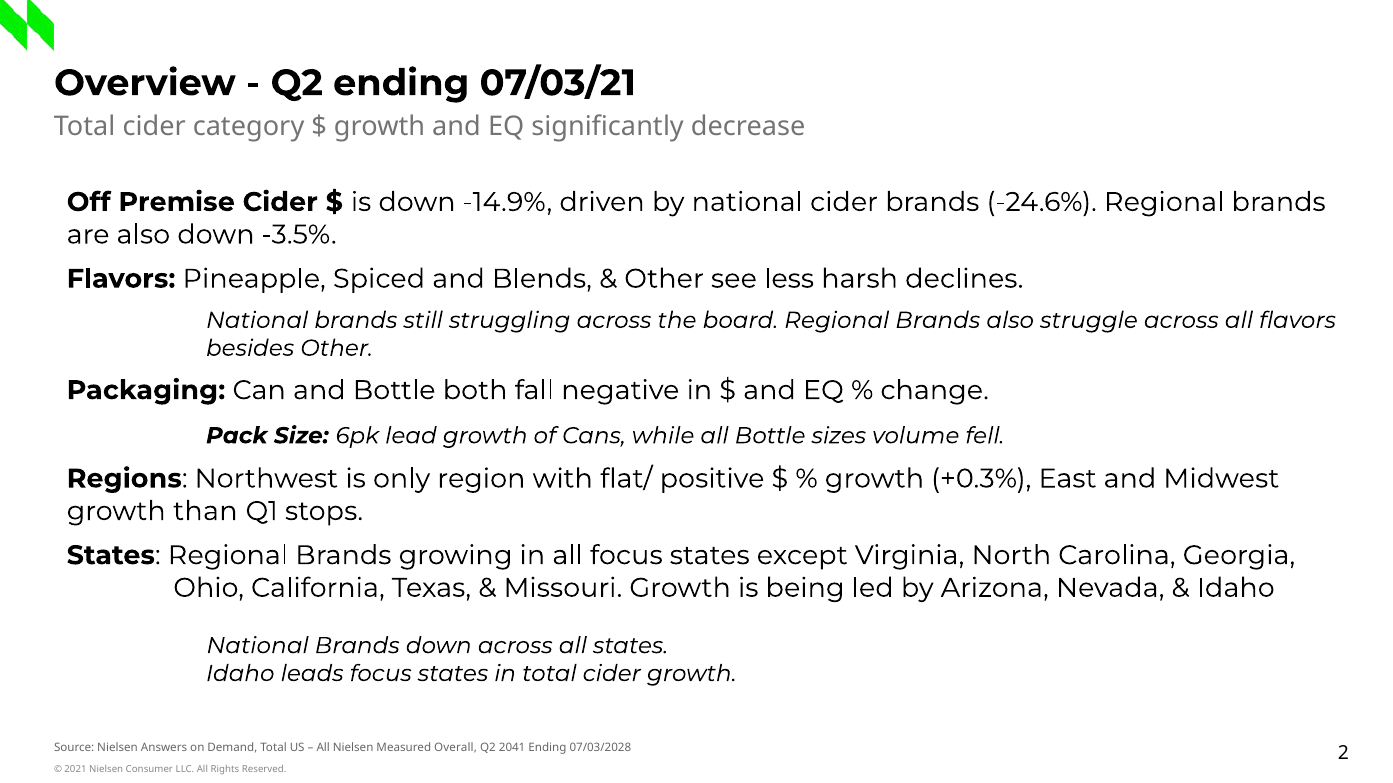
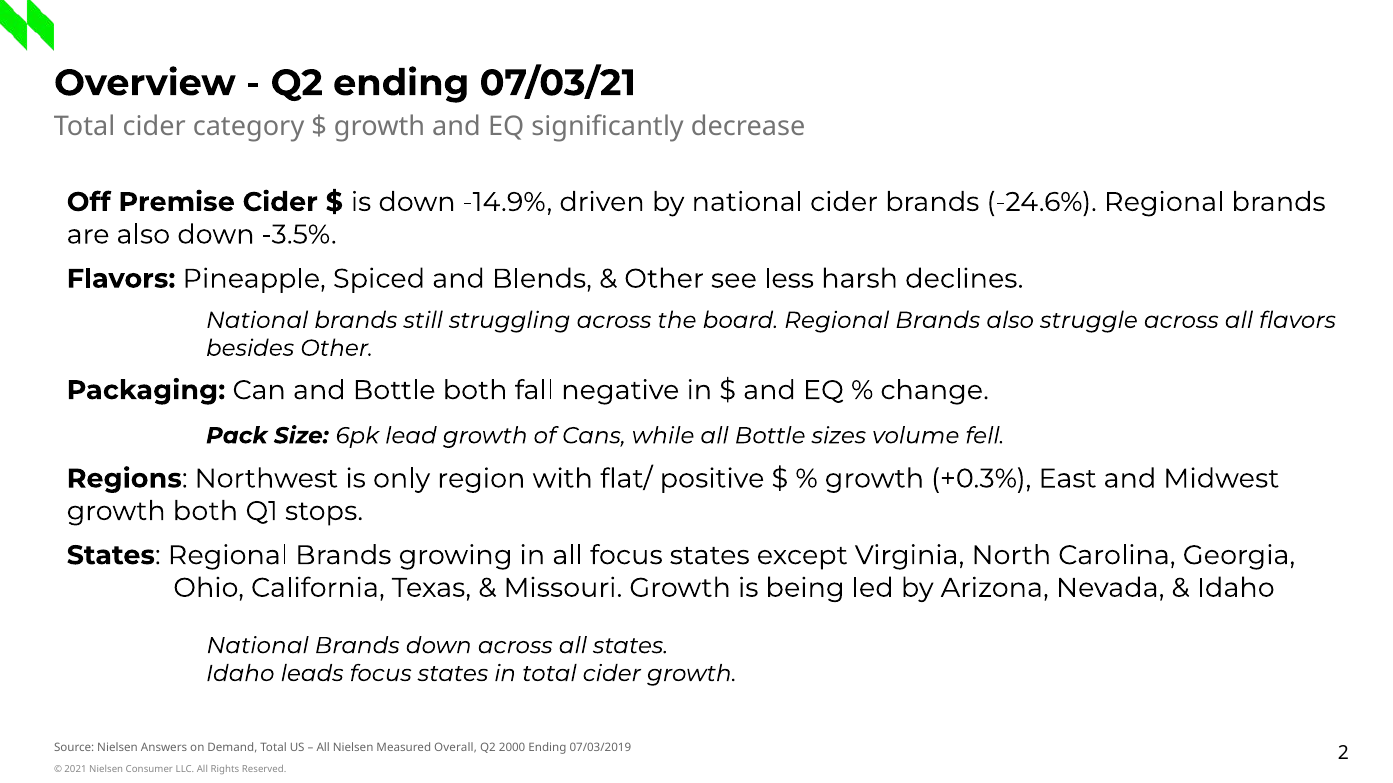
growth than: than -> both
2041: 2041 -> 2000
07/03/2028: 07/03/2028 -> 07/03/2019
